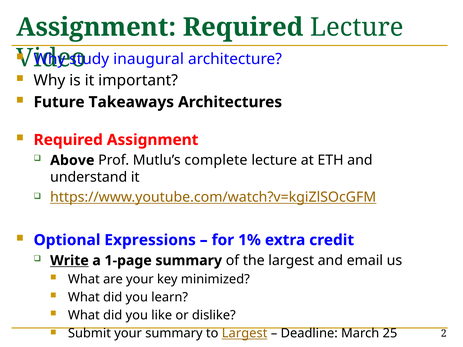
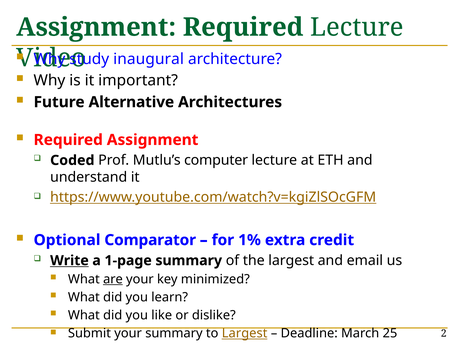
Takeaways: Takeaways -> Alternative
Above: Above -> Coded
complete: complete -> computer
Expressions: Expressions -> Comparator
are underline: none -> present
